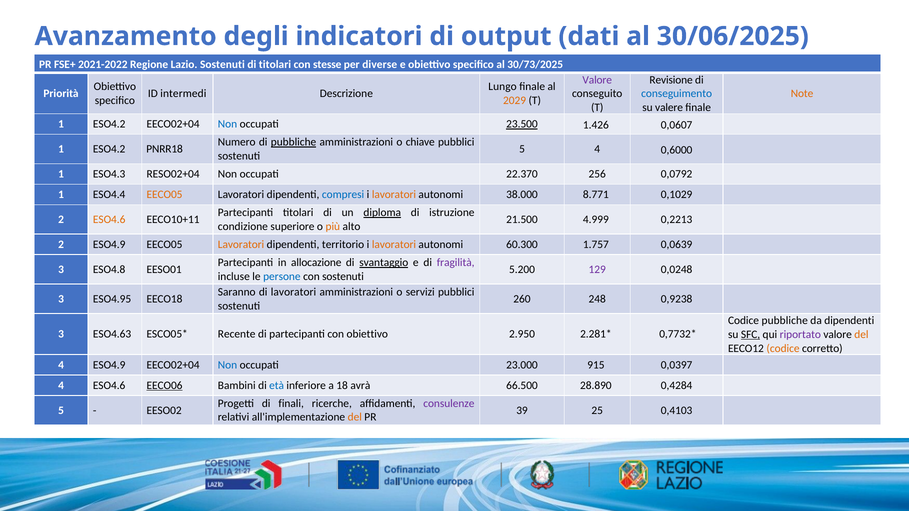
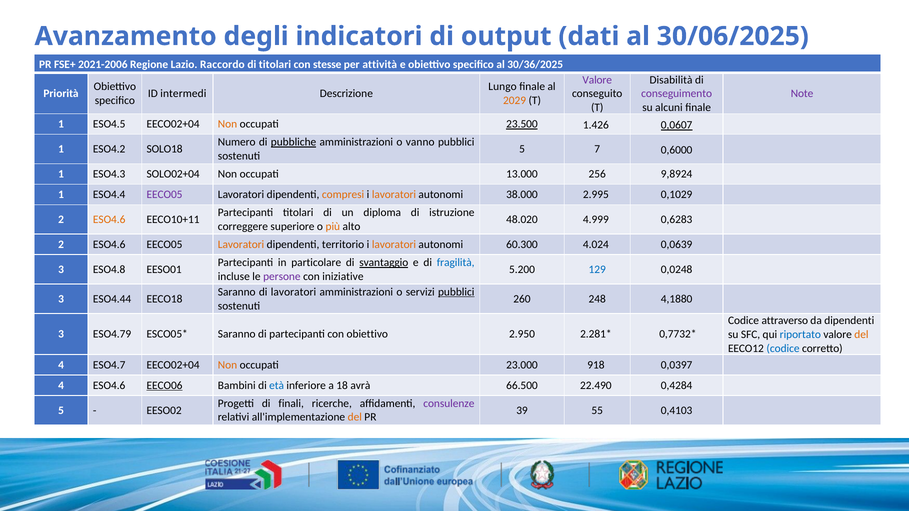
2021-2022: 2021-2022 -> 2021-2006
Lazio Sostenuti: Sostenuti -> Raccordo
diverse: diverse -> attività
30/73/2025: 30/73/2025 -> 30/36/2025
Revisione: Revisione -> Disabilità
Note colour: orange -> purple
conseguimento colour: blue -> purple
valere: valere -> alcuni
ESO4.2 at (109, 124): ESO4.2 -> ESO4.5
Non at (227, 124) colour: blue -> orange
0,0607 underline: none -> present
chiave: chiave -> vanno
PNRR18: PNRR18 -> SOLO18
5 4: 4 -> 7
RESO02+04: RESO02+04 -> SOLO02+04
22.370: 22.370 -> 13.000
0,0792: 0,0792 -> 9,8924
EECO05 at (165, 195) colour: orange -> purple
compresi colour: blue -> orange
8.771: 8.771 -> 2.995
diploma underline: present -> none
21.500: 21.500 -> 48.020
0,2213: 0,2213 -> 0,6283
condizione: condizione -> correggere
ESO4.9 at (109, 245): ESO4.9 -> ESO4.6
1.757: 1.757 -> 4.024
allocazione: allocazione -> particolare
fragilità colour: purple -> blue
129 colour: purple -> blue
persone colour: blue -> purple
con sostenuti: sostenuti -> iniziative
pubblici at (456, 292) underline: none -> present
ESO4.95: ESO4.95 -> ESO4.44
0,9238: 0,9238 -> 4,1880
Codice pubbliche: pubbliche -> attraverso
ESO4.63: ESO4.63 -> ESO4.79
Recente at (237, 334): Recente -> Saranno
SFC underline: present -> none
riportato colour: purple -> blue
codice at (783, 348) colour: orange -> blue
4 ESO4.9: ESO4.9 -> ESO4.7
Non at (227, 365) colour: blue -> orange
915: 915 -> 918
28.890: 28.890 -> 22.490
25: 25 -> 55
